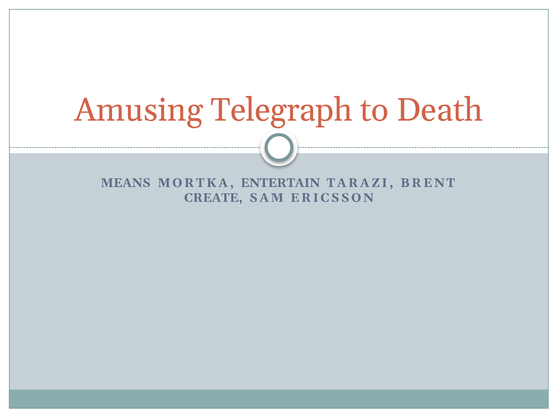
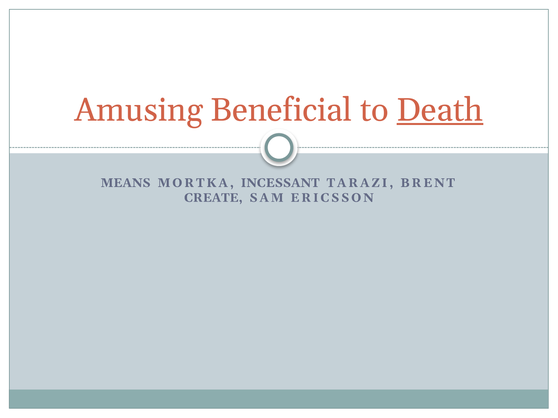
Telegraph: Telegraph -> Beneficial
Death underline: none -> present
ENTERTAIN: ENTERTAIN -> INCESSANT
